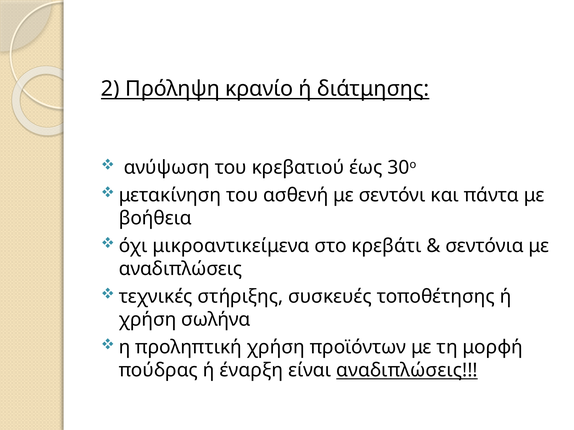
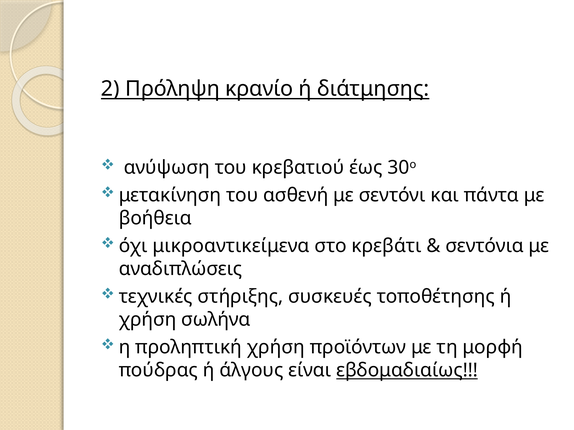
έναρξη: έναρξη -> άλγους
είναι αναδιπλώσεις: αναδιπλώσεις -> εβδομαδιαίως
